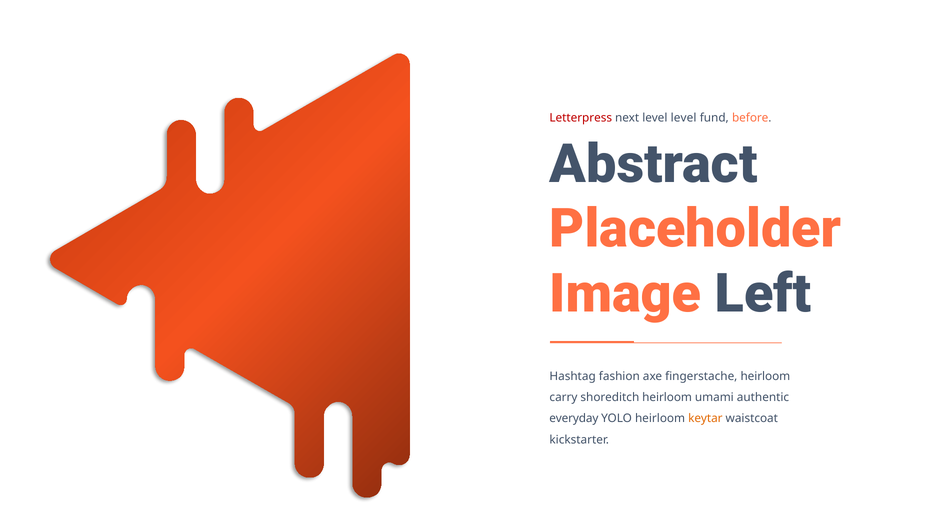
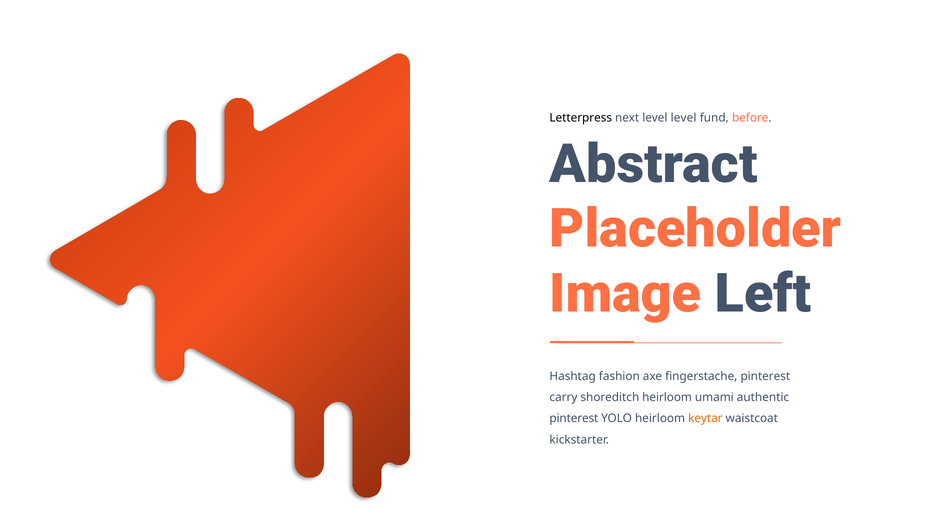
Letterpress colour: red -> black
fingerstache heirloom: heirloom -> pinterest
everyday at (574, 419): everyday -> pinterest
